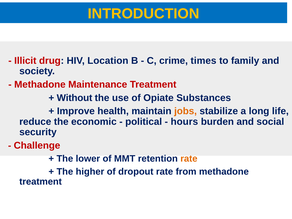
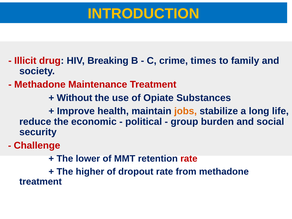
Location: Location -> Breaking
hours: hours -> group
rate at (189, 159) colour: orange -> red
